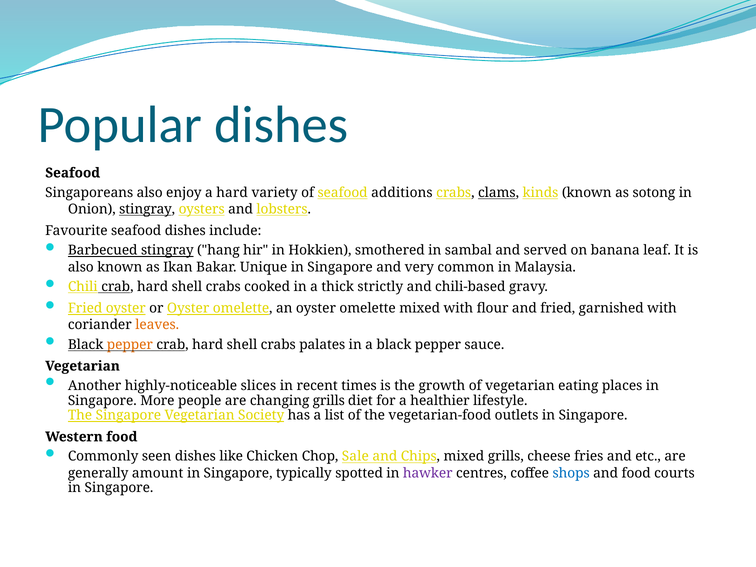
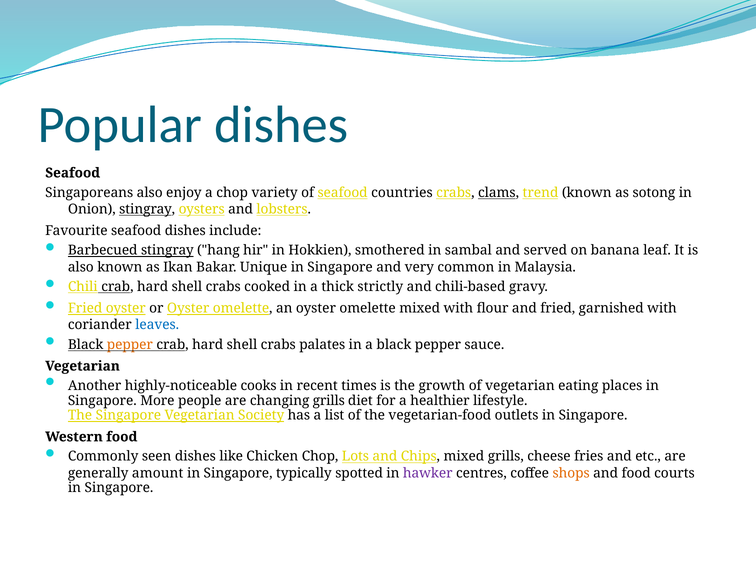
a hard: hard -> chop
additions: additions -> countries
kinds: kinds -> trend
leaves colour: orange -> blue
slices: slices -> cooks
Sale: Sale -> Lots
shops colour: blue -> orange
